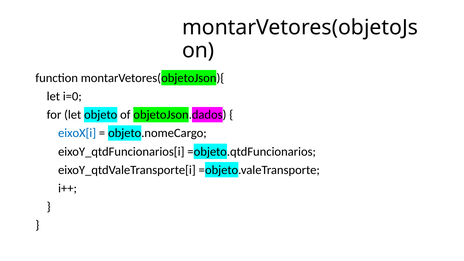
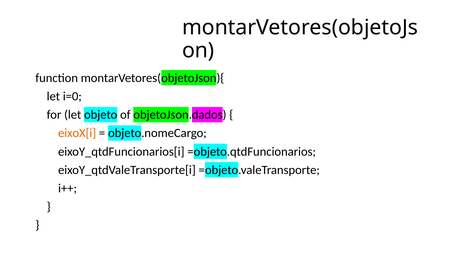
eixoX[i colour: blue -> orange
